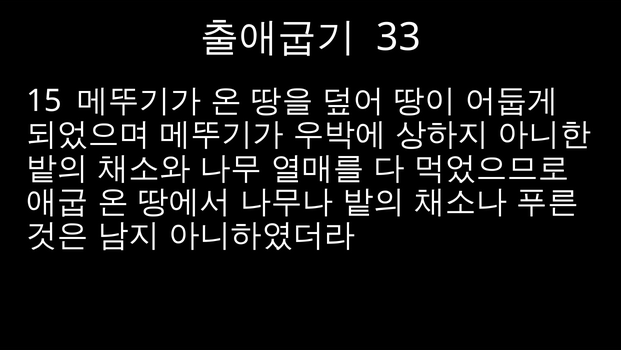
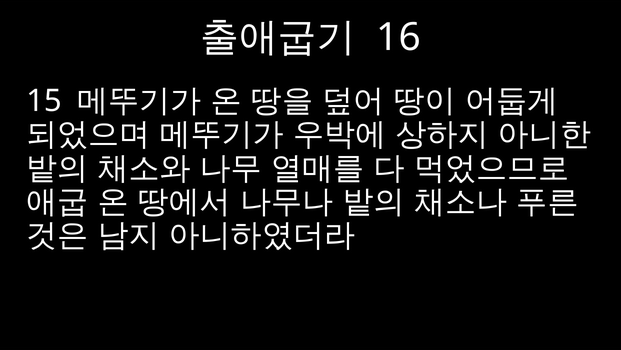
33: 33 -> 16
